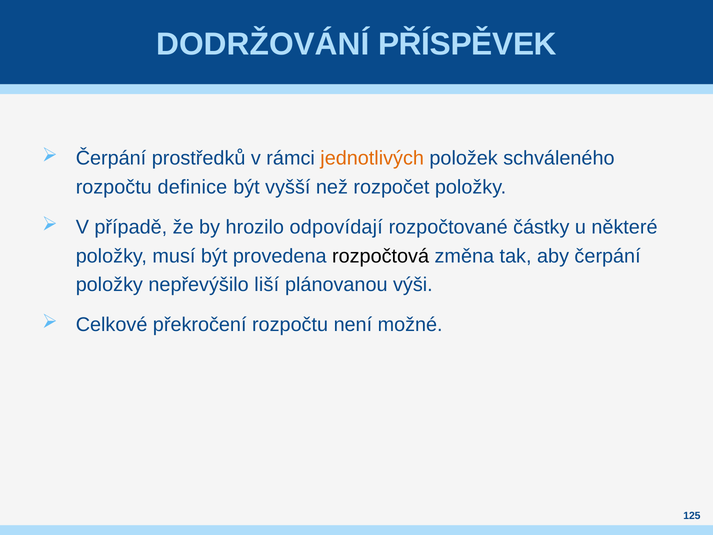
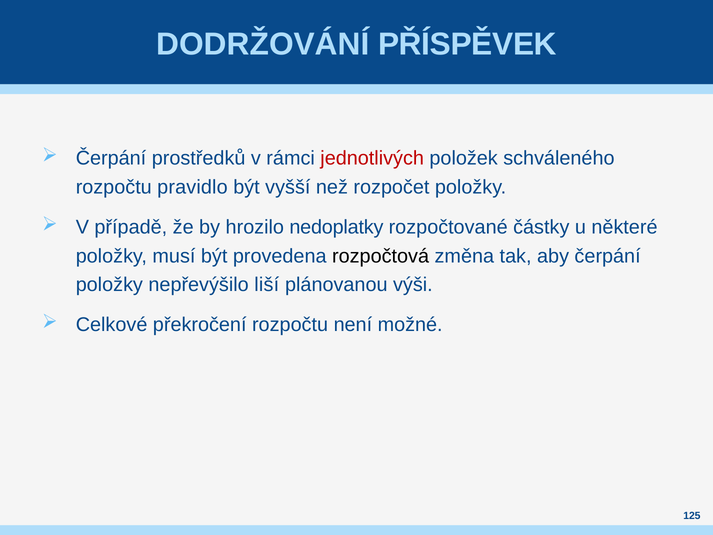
jednotlivých colour: orange -> red
definice: definice -> pravidlo
odpovídají: odpovídají -> nedoplatky
